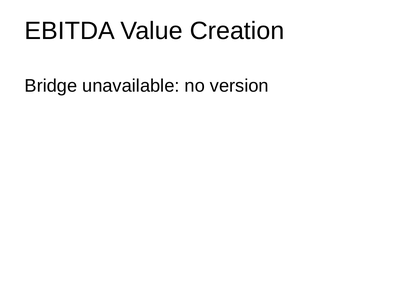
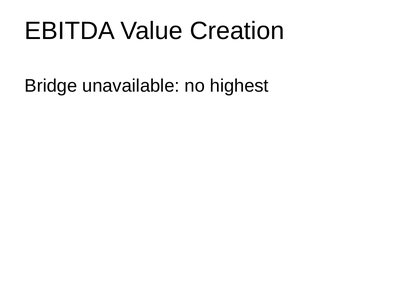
version: version -> highest
